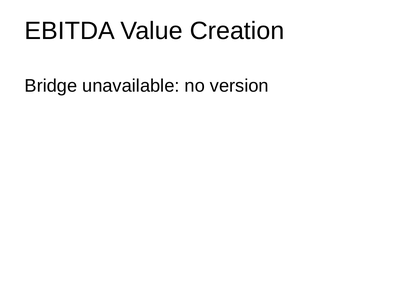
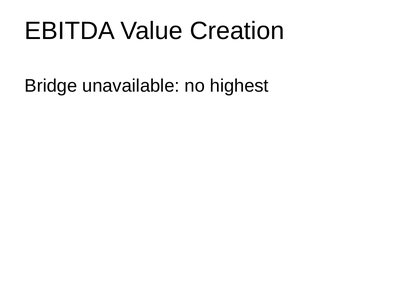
version: version -> highest
